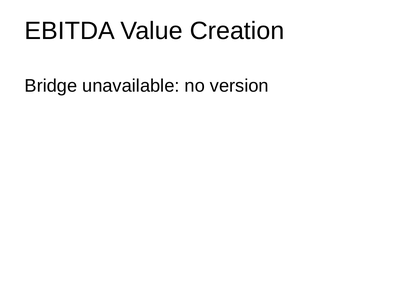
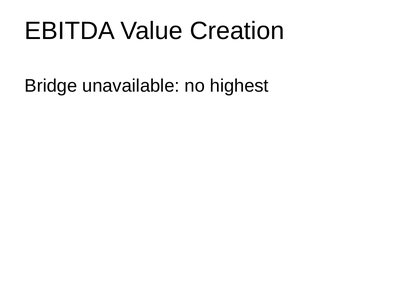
version: version -> highest
